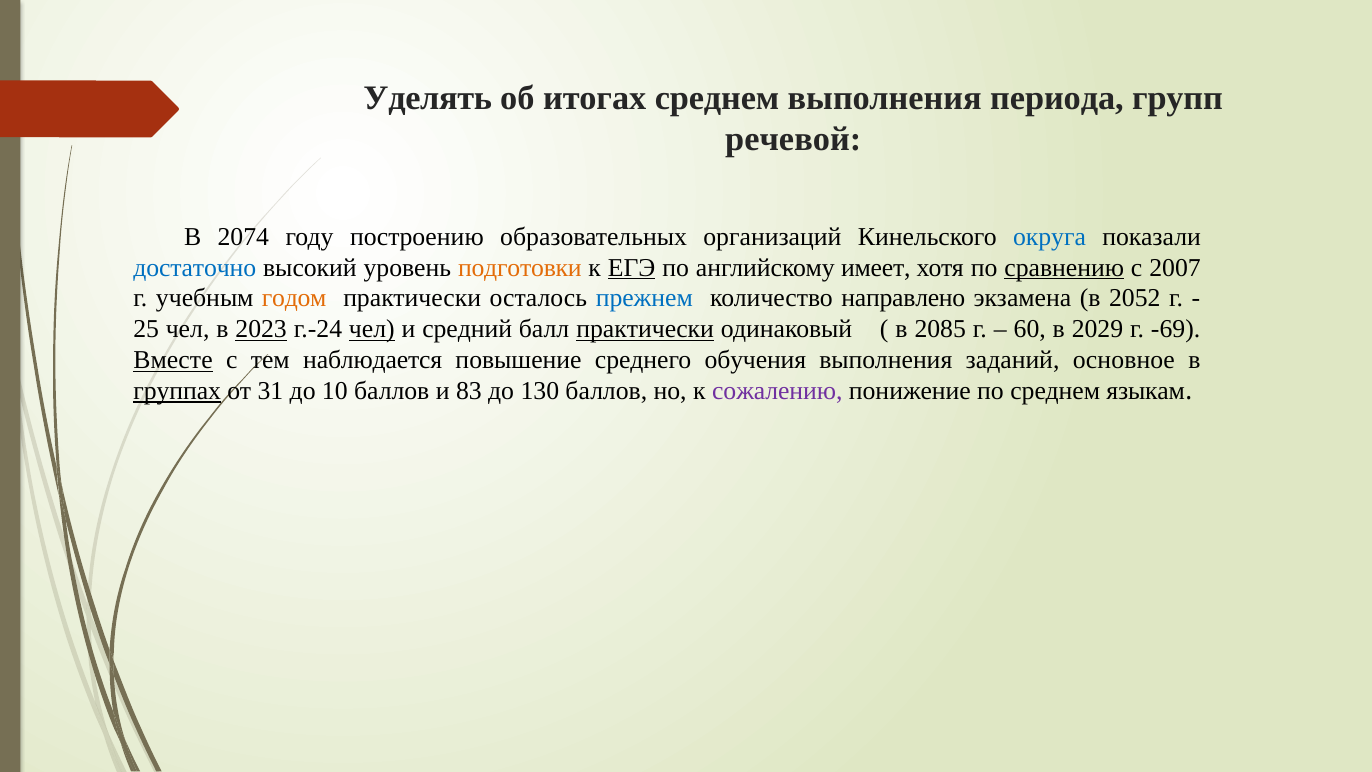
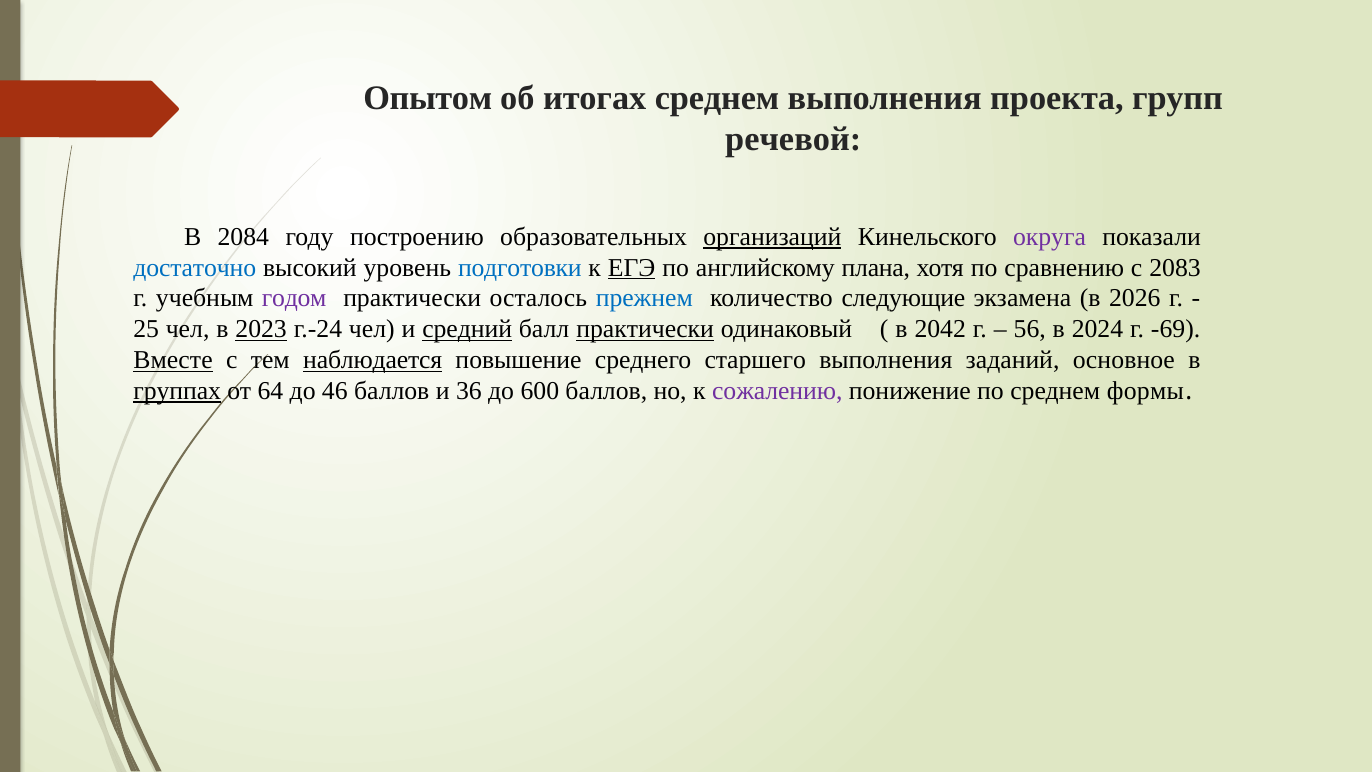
Уделять: Уделять -> Опытом
периода: периода -> проекта
2074: 2074 -> 2084
организаций underline: none -> present
округа colour: blue -> purple
подготовки colour: orange -> blue
имеет: имеет -> плана
сравнению underline: present -> none
2007: 2007 -> 2083
годом colour: orange -> purple
направлено: направлено -> следующие
2052: 2052 -> 2026
чел at (372, 329) underline: present -> none
средний underline: none -> present
2085: 2085 -> 2042
60: 60 -> 56
2029: 2029 -> 2024
наблюдается underline: none -> present
обучения: обучения -> старшего
31: 31 -> 64
10: 10 -> 46
83: 83 -> 36
130: 130 -> 600
языкам: языкам -> формы
